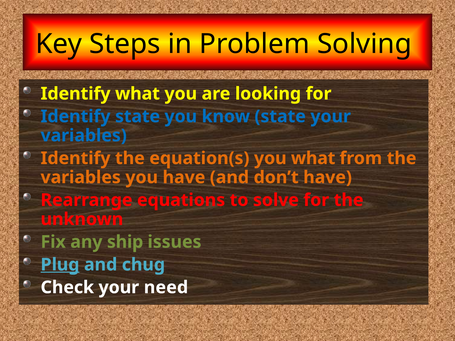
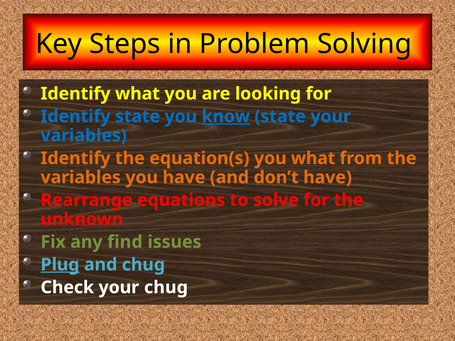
know underline: none -> present
ship: ship -> find
your need: need -> chug
